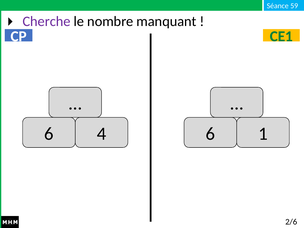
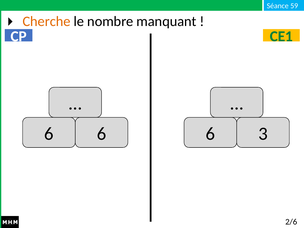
Cherche colour: purple -> orange
6 4: 4 -> 6
1: 1 -> 3
